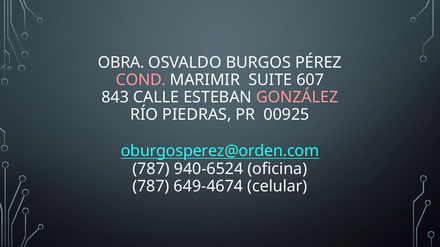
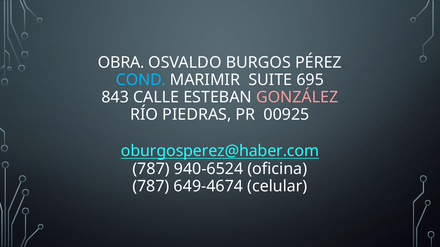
COND colour: pink -> light blue
607: 607 -> 695
oburgosperez@orden.com: oburgosperez@orden.com -> oburgosperez@haber.com
